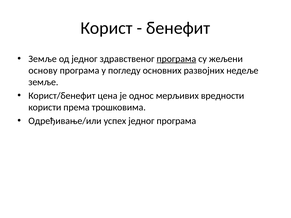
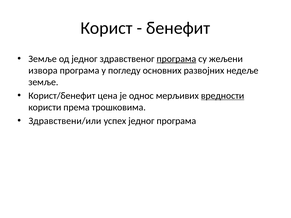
основу: основу -> извора
вредности underline: none -> present
Одређивање/или: Одређивање/или -> Здравствени/или
